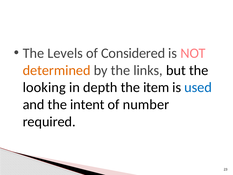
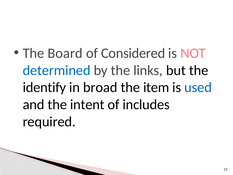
Levels: Levels -> Board
determined colour: orange -> blue
looking: looking -> identify
depth: depth -> broad
number: number -> includes
